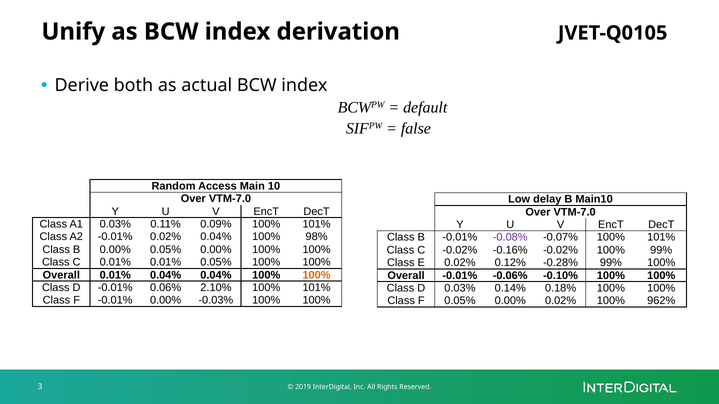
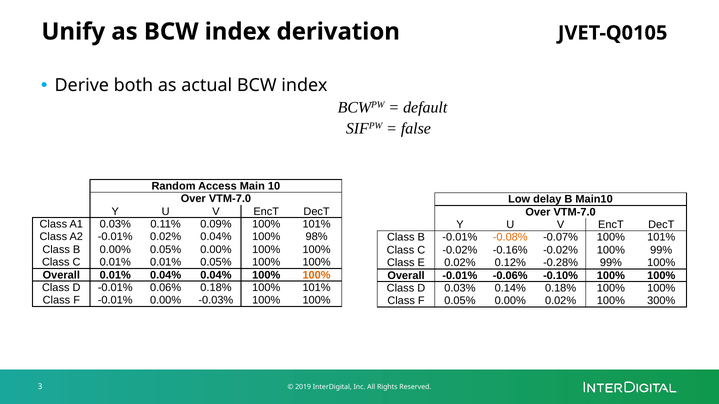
-0.08% colour: purple -> orange
0.06% 2.10%: 2.10% -> 0.18%
962%: 962% -> 300%
